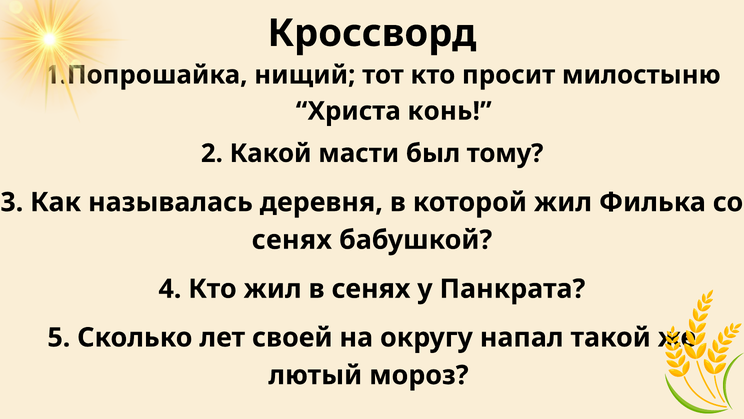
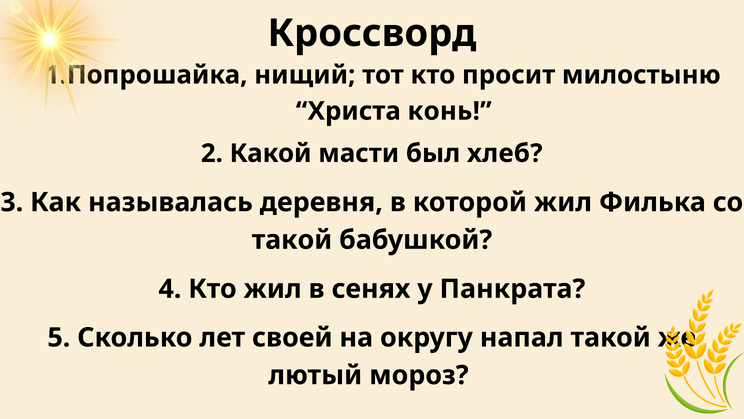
тому: тому -> хлеб
сенях at (292, 240): сенях -> такой
